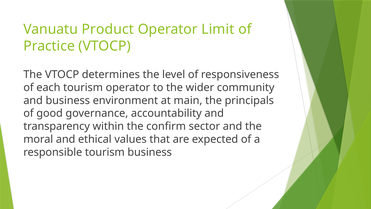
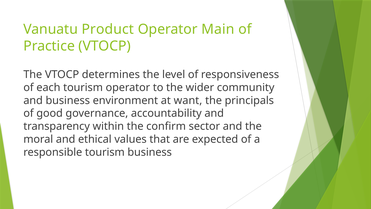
Limit: Limit -> Main
main: main -> want
